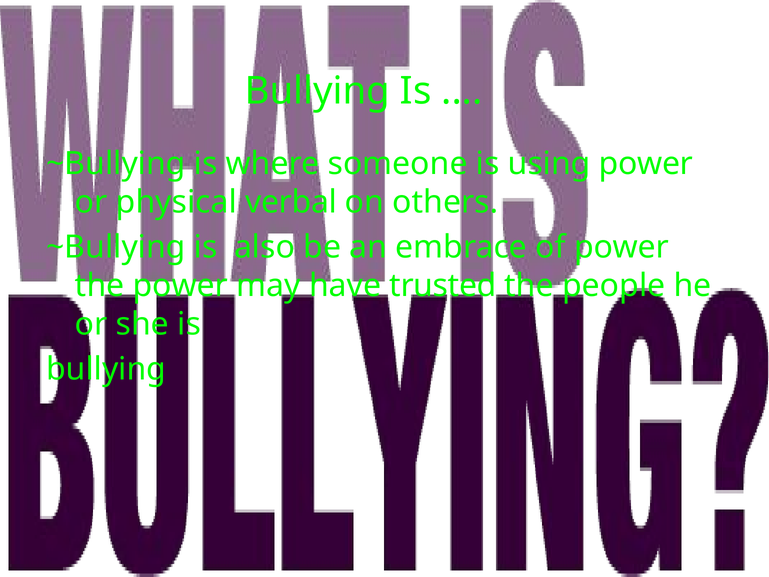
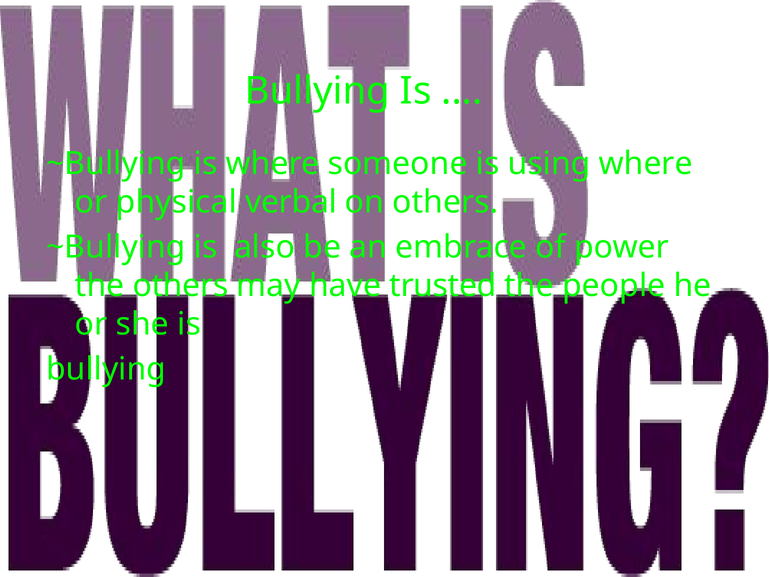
using power: power -> where
the power: power -> others
